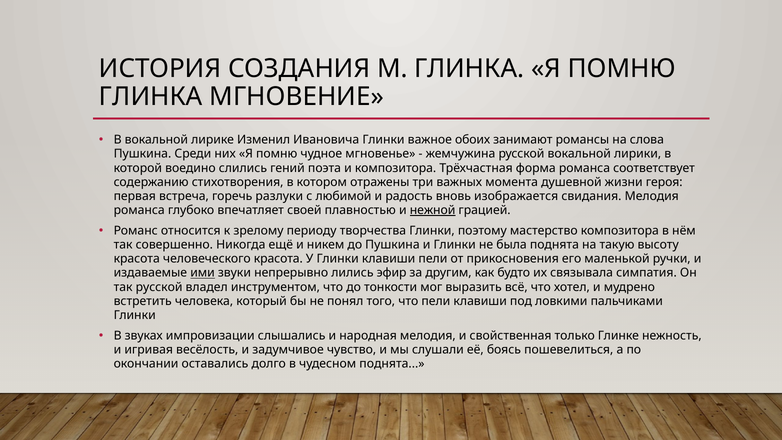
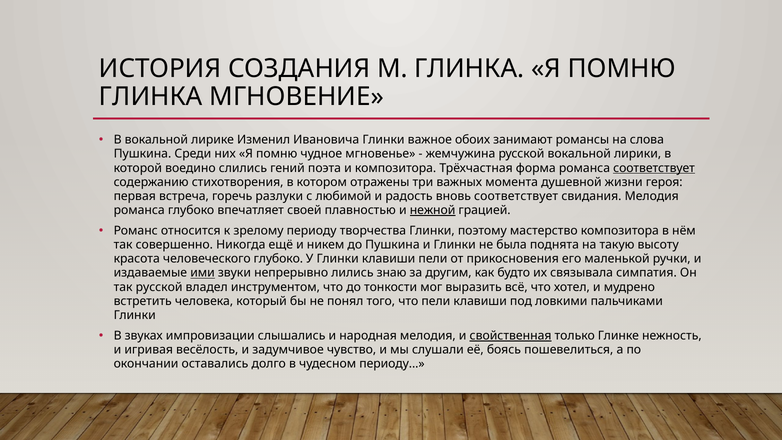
соответствует at (654, 168) underline: none -> present
вновь изображается: изображается -> соответствует
человеческого красота: красота -> глубоко
эфир: эфир -> знаю
свойственная underline: none -> present
чудесном поднята: поднята -> периоду
